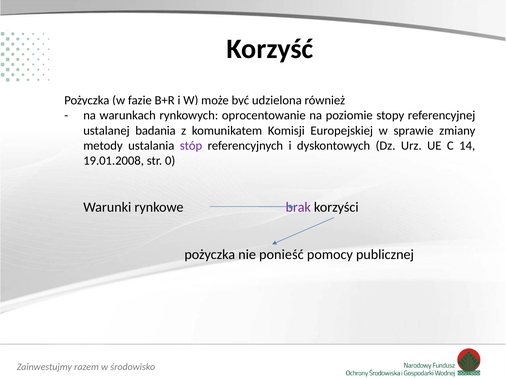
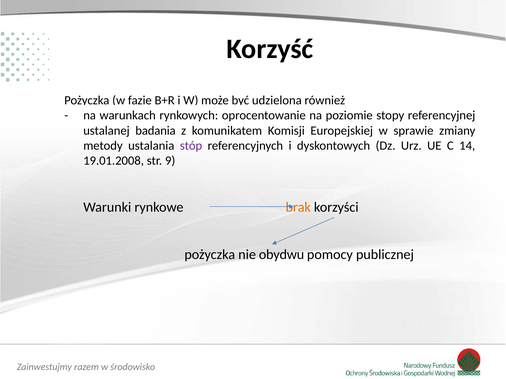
0: 0 -> 9
brak colour: purple -> orange
ponieść: ponieść -> obydwu
